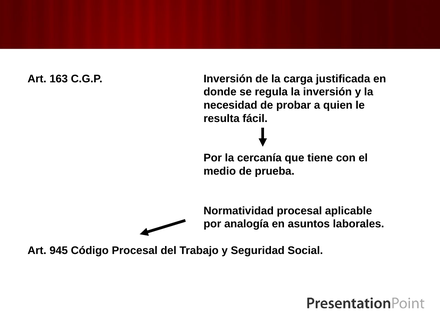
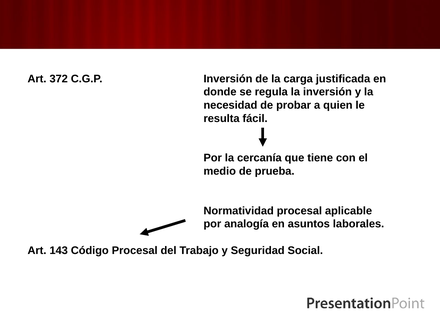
163: 163 -> 372
945: 945 -> 143
